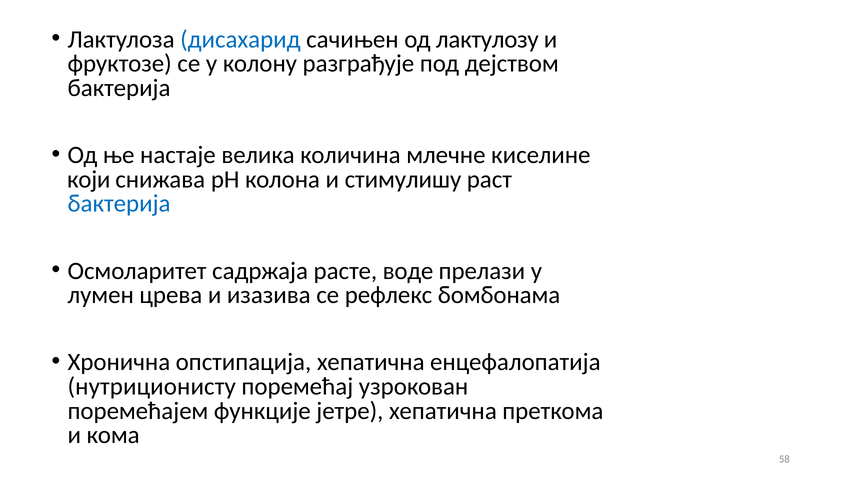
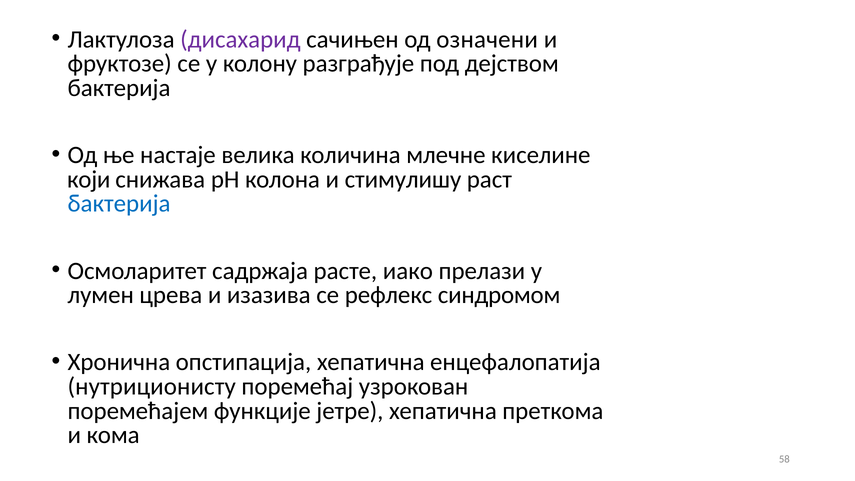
дисахарид colour: blue -> purple
лактулозу: лактулозу -> означени
воде: воде -> иако
бомбонама: бомбонама -> синдромом
